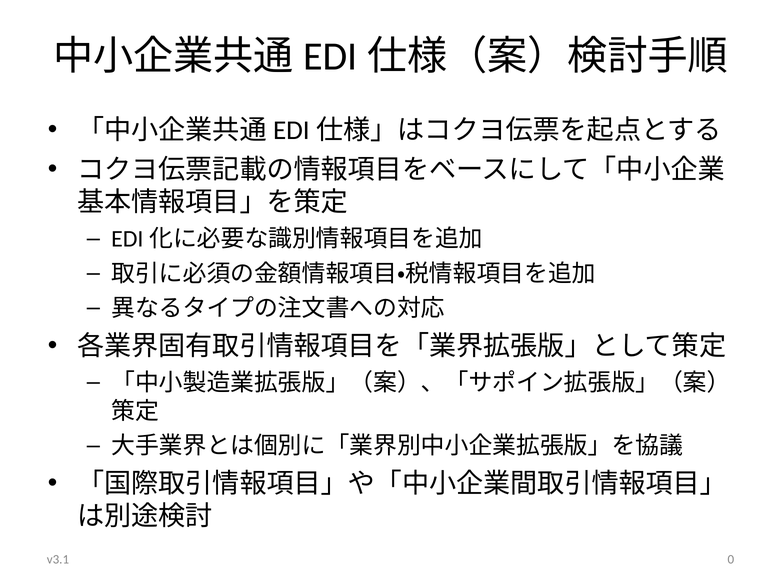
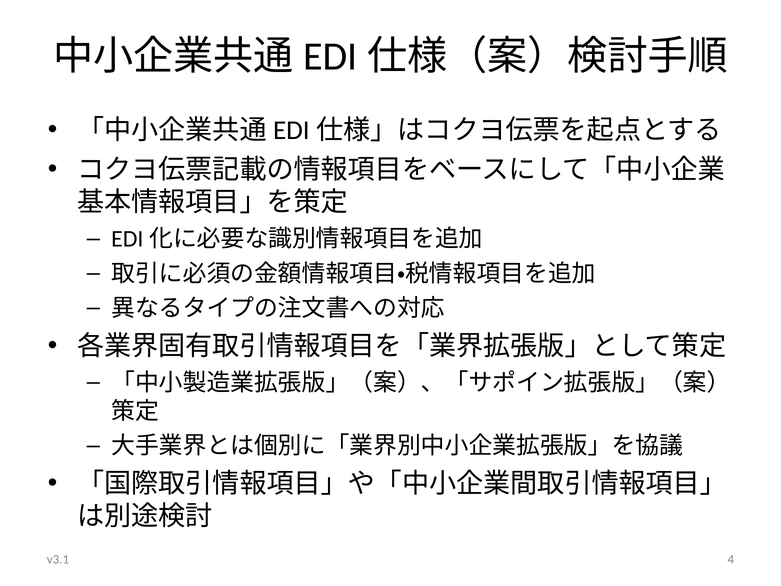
0: 0 -> 4
